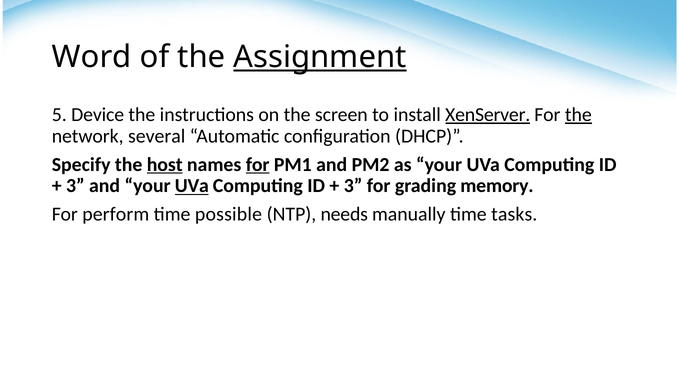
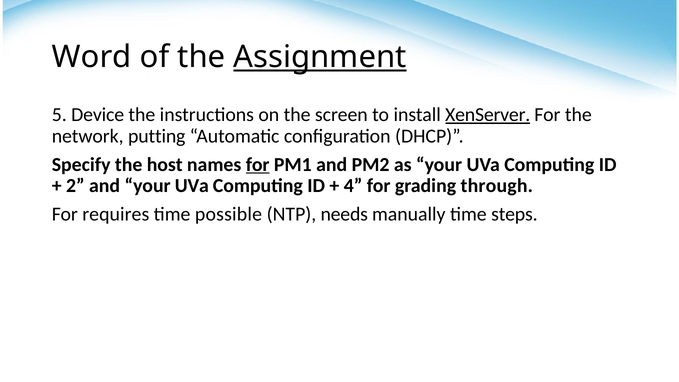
the at (578, 115) underline: present -> none
several: several -> putting
host underline: present -> none
3 at (75, 186): 3 -> 2
UVa at (192, 186) underline: present -> none
3 at (353, 186): 3 -> 4
memory: memory -> through
perform: perform -> requires
tasks: tasks -> steps
